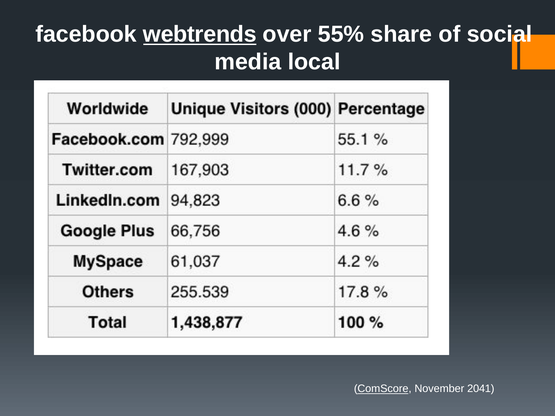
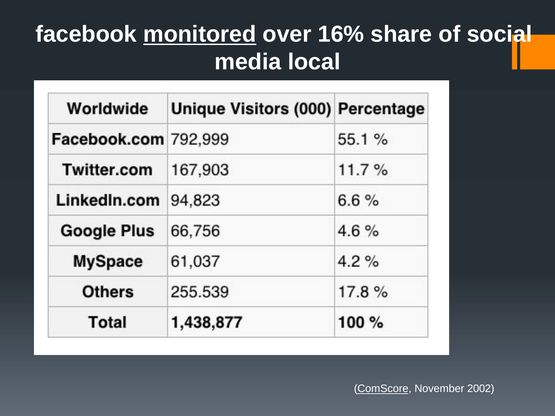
webtrends: webtrends -> monitored
55%: 55% -> 16%
2041: 2041 -> 2002
